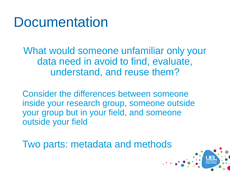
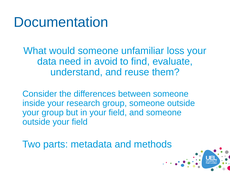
only: only -> loss
